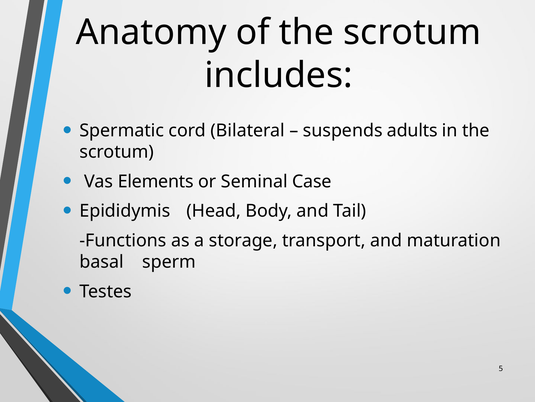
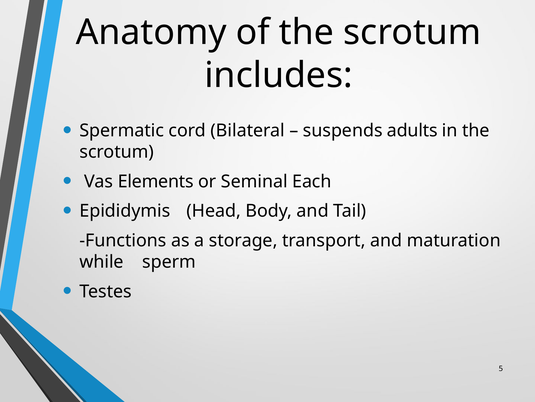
Case: Case -> Each
basal: basal -> while
